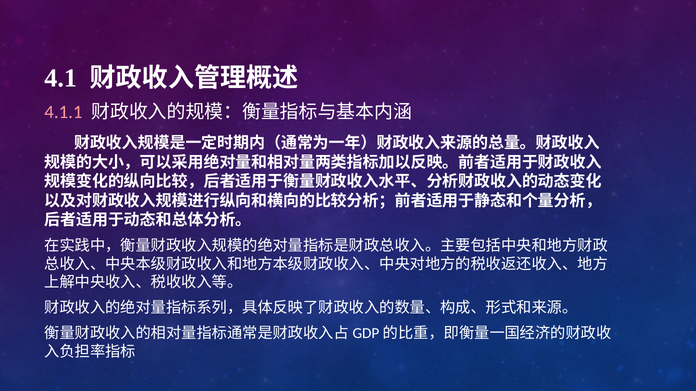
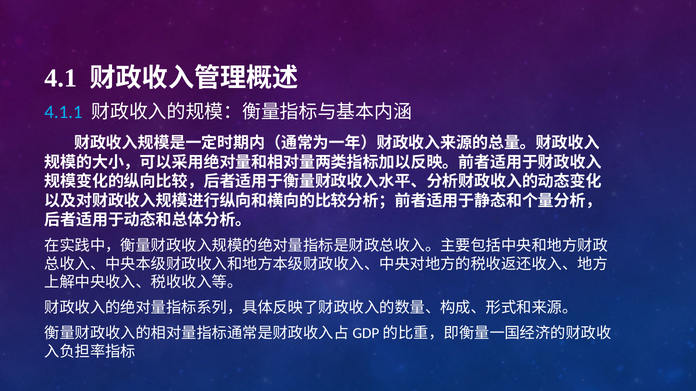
4.1.1 colour: pink -> light blue
